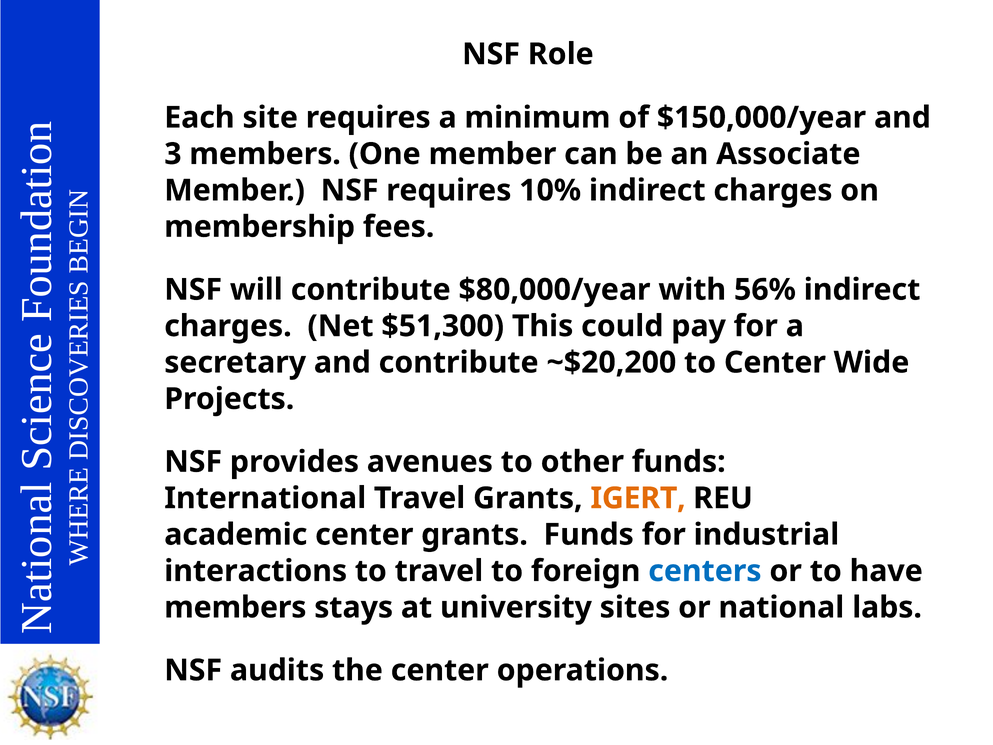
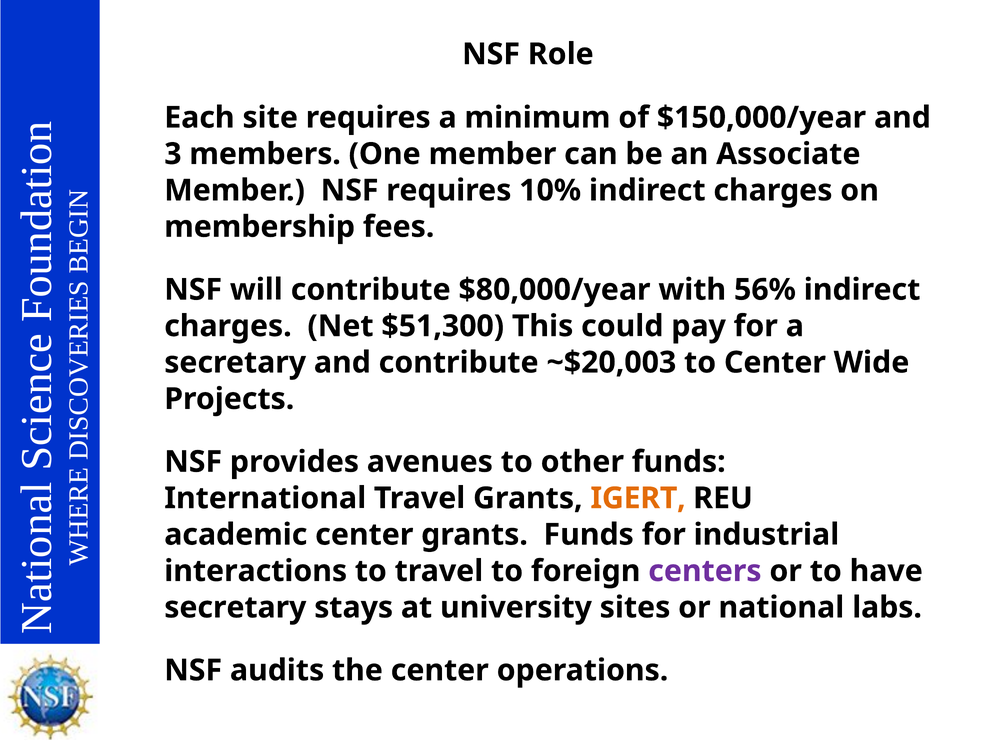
~$20,200: ~$20,200 -> ~$20,003
centers colour: blue -> purple
members at (235, 607): members -> secretary
